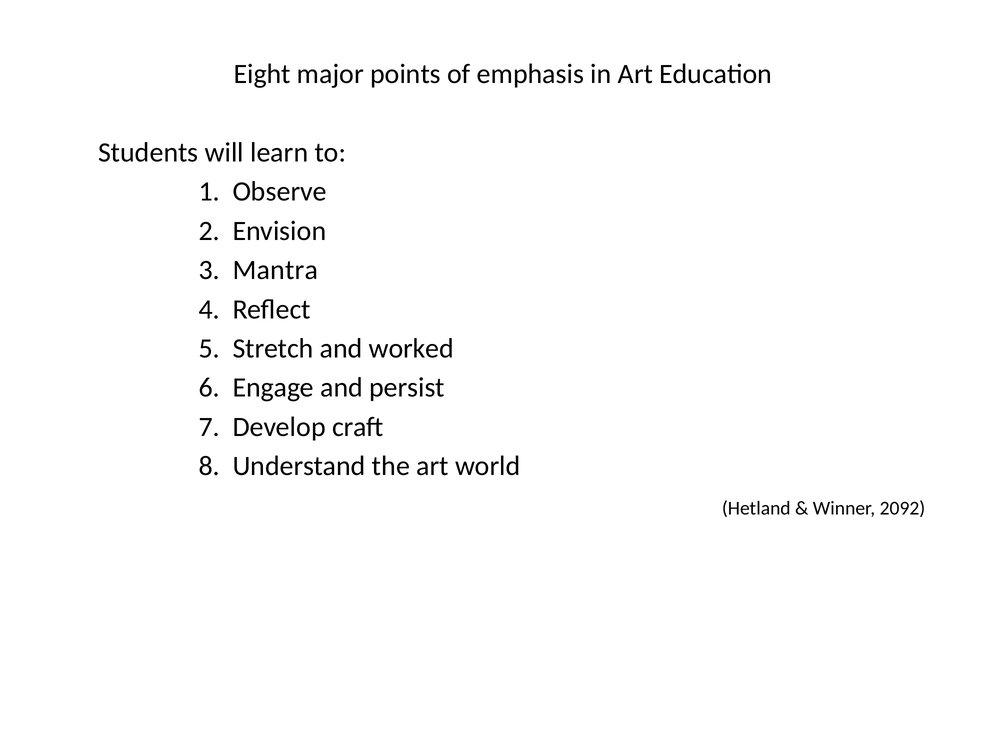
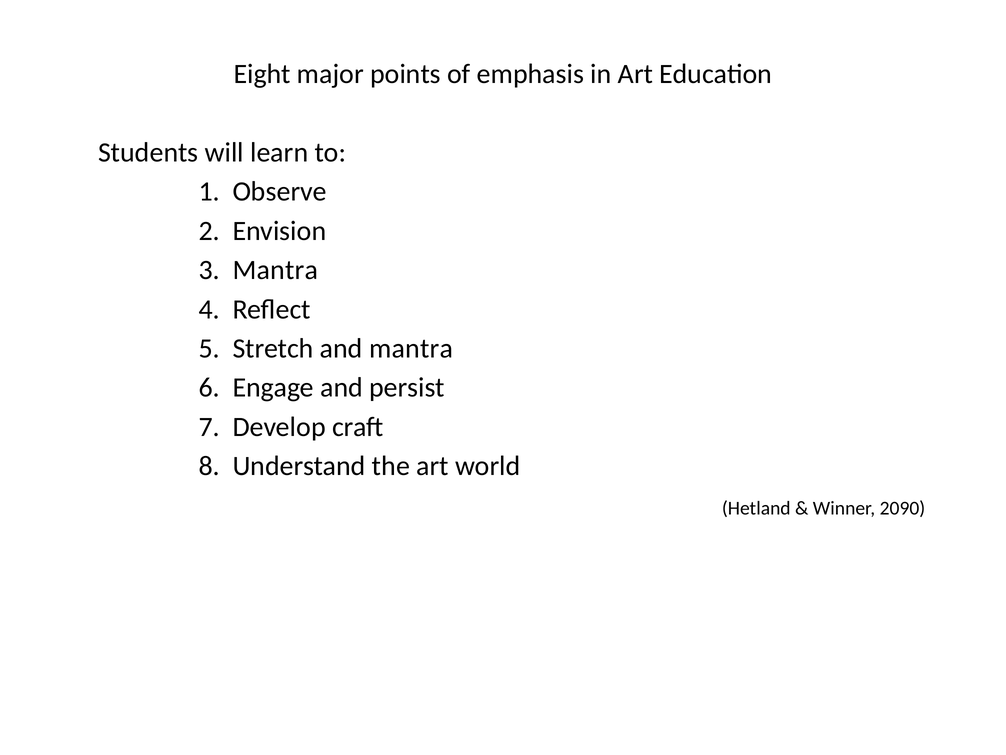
and worked: worked -> mantra
2092: 2092 -> 2090
